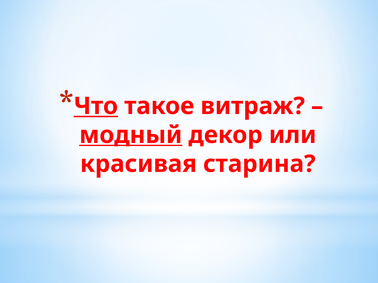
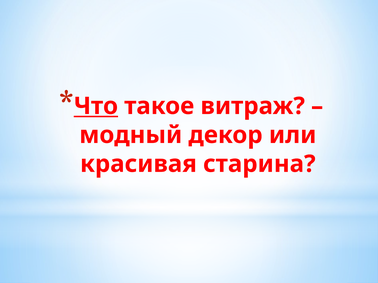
модный underline: present -> none
